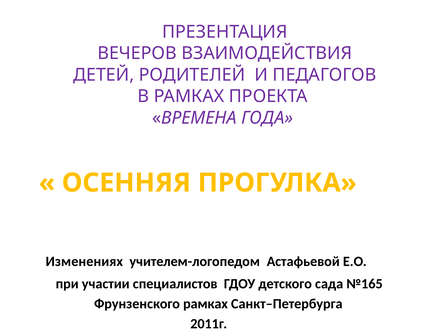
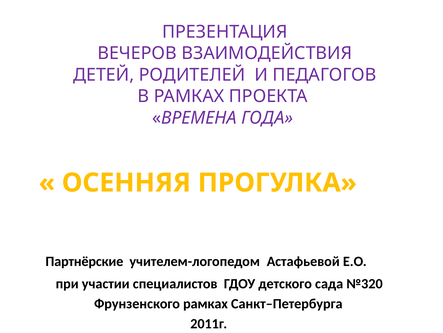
Изменениях: Изменениях -> Партнёрские
№165: №165 -> №320
